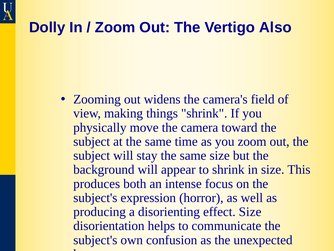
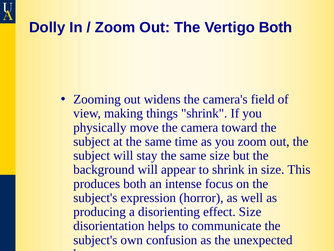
Vertigo Also: Also -> Both
